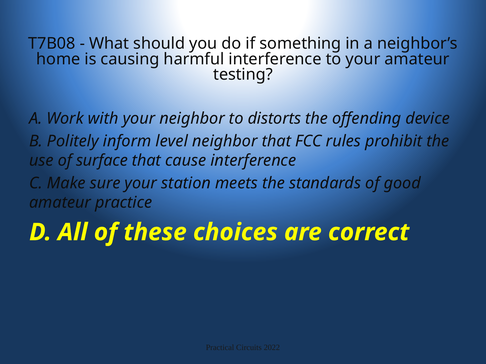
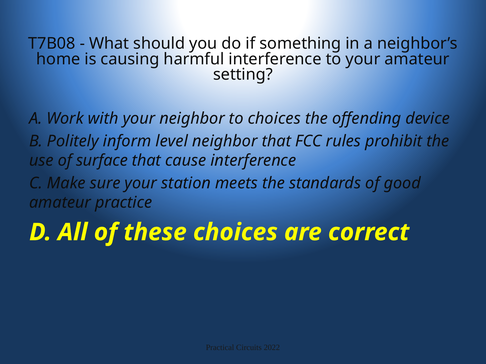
testing: testing -> setting
to distorts: distorts -> choices
